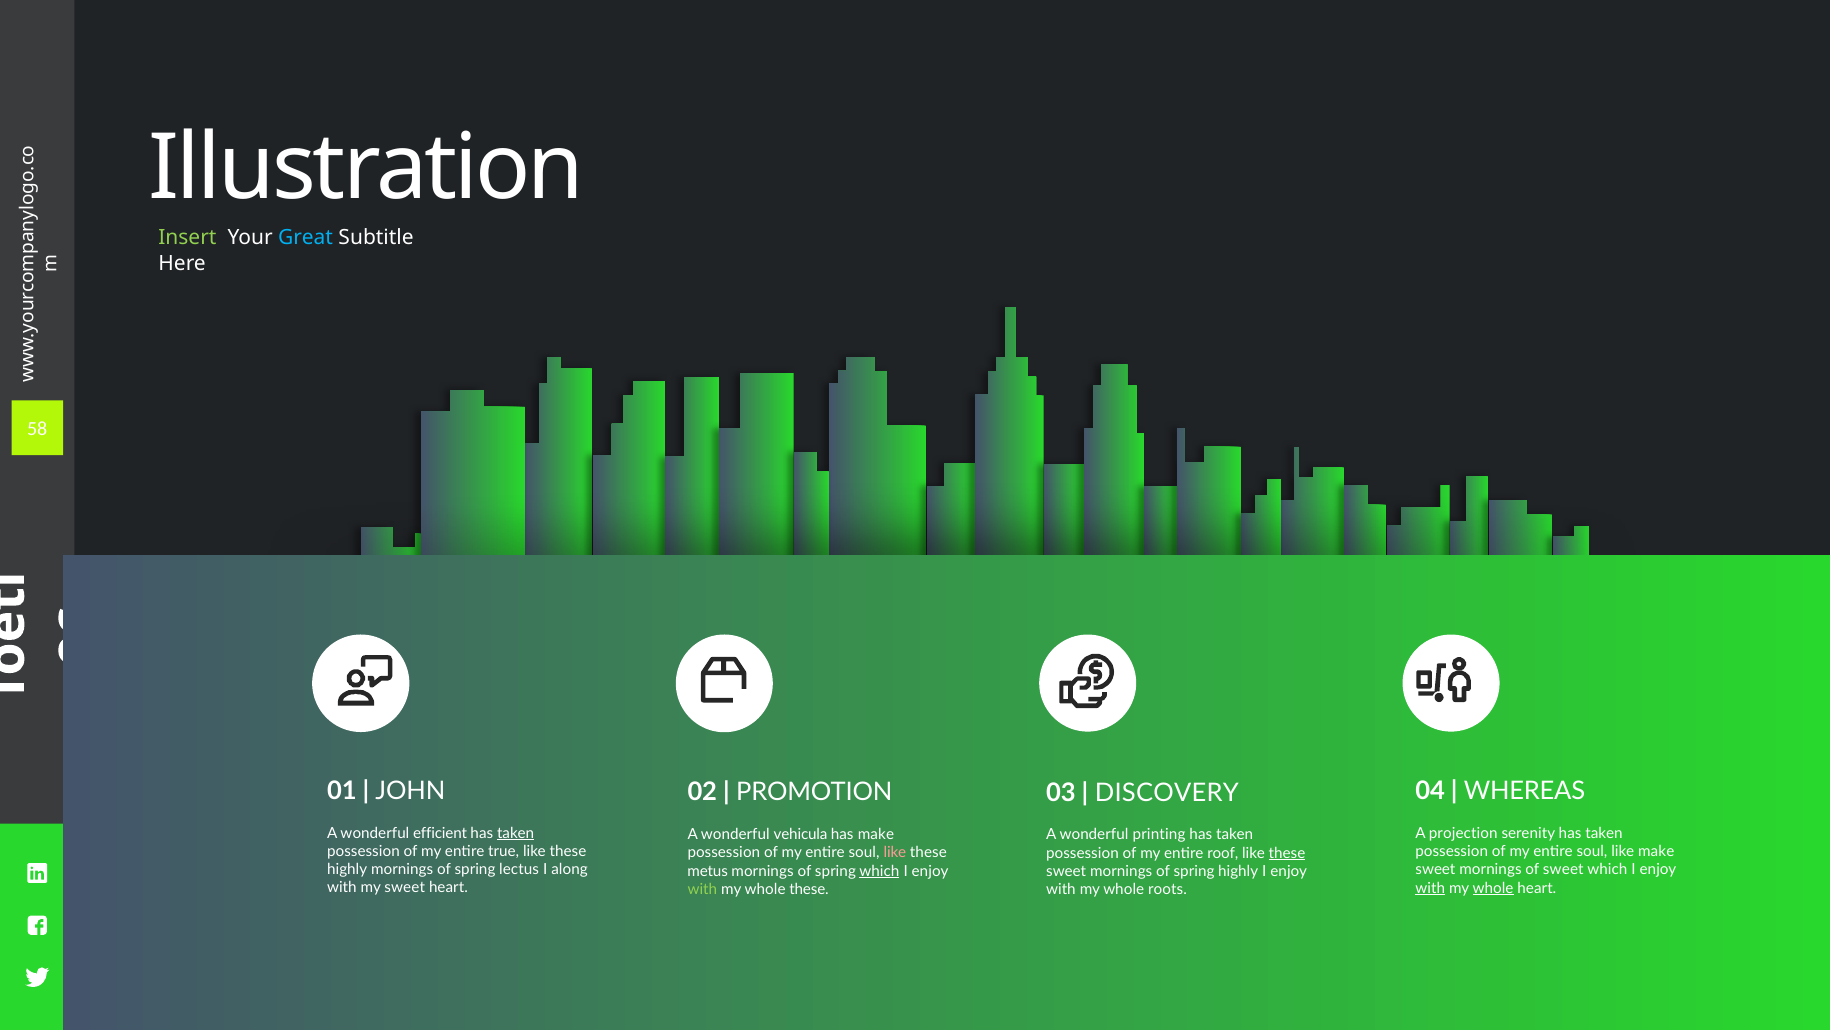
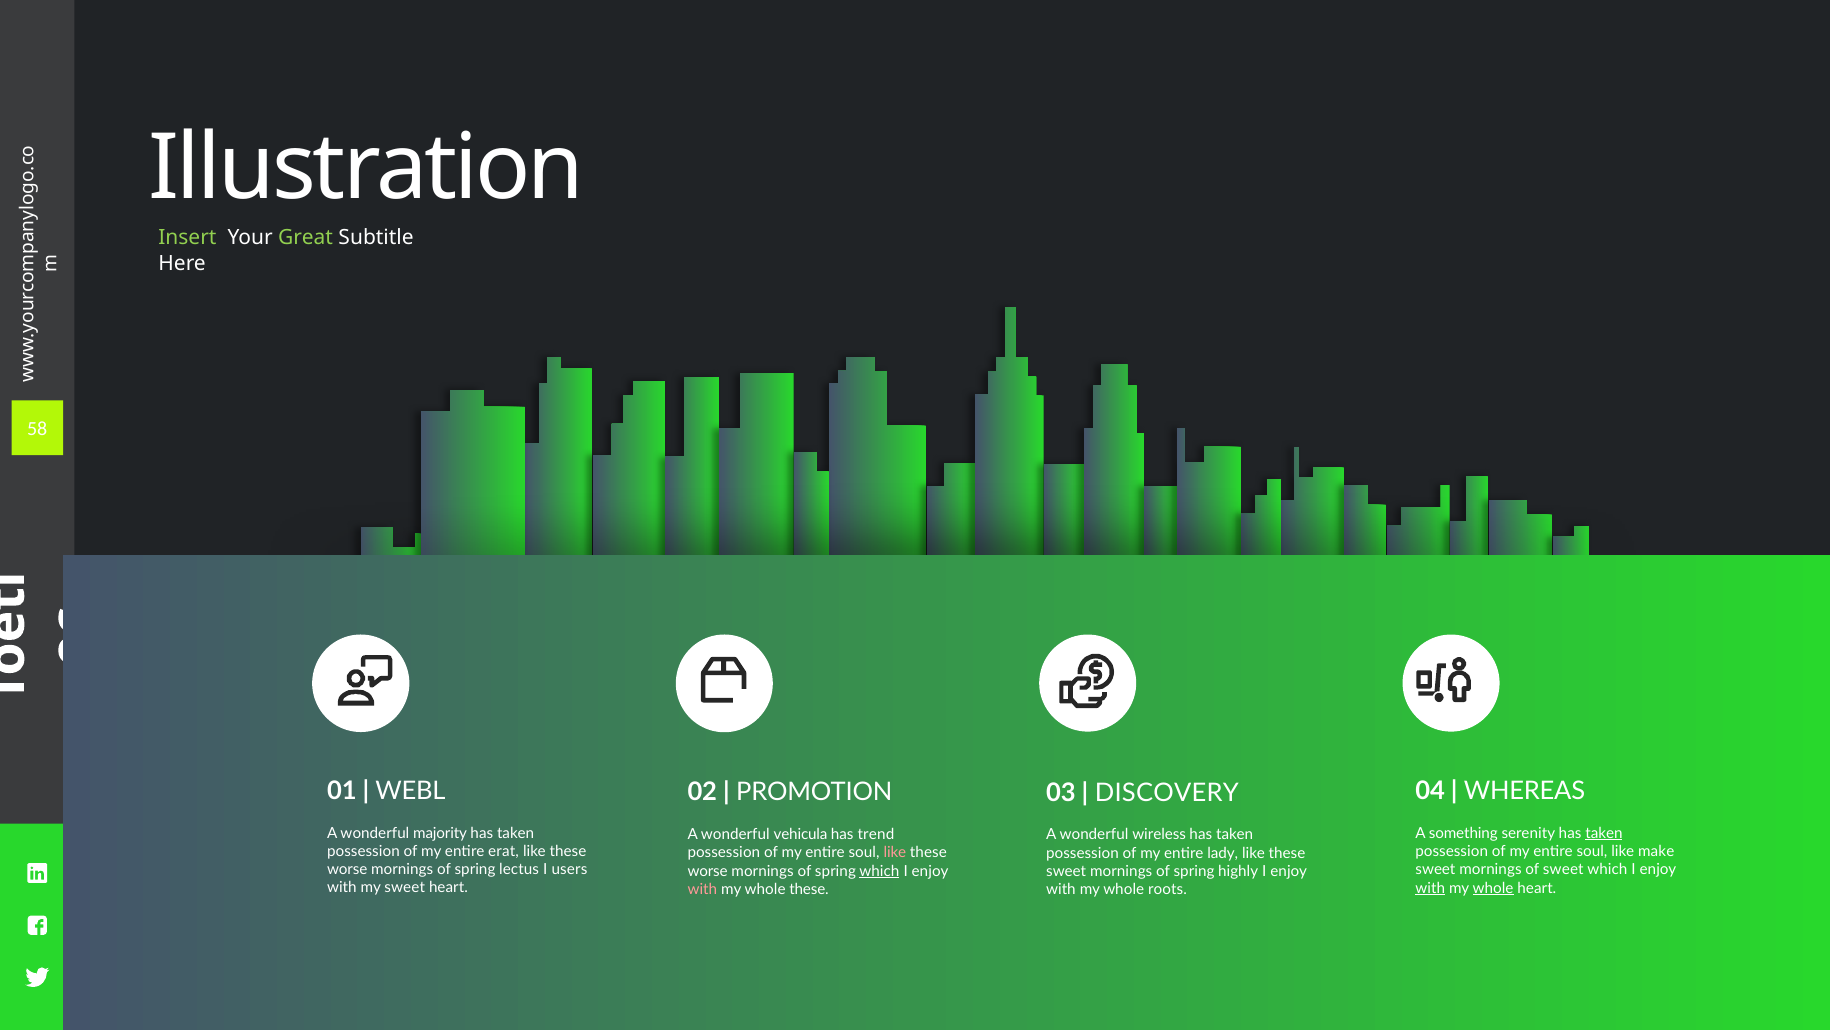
Great colour: light blue -> light green
JOHN: JOHN -> WEBL
efficient: efficient -> majority
taken at (516, 833) underline: present -> none
projection: projection -> something
taken at (1604, 833) underline: none -> present
has make: make -> trend
printing: printing -> wireless
true: true -> erat
roof: roof -> lady
these at (1287, 852) underline: present -> none
highly at (347, 869): highly -> worse
along: along -> users
metus at (708, 870): metus -> worse
with at (702, 889) colour: light green -> pink
